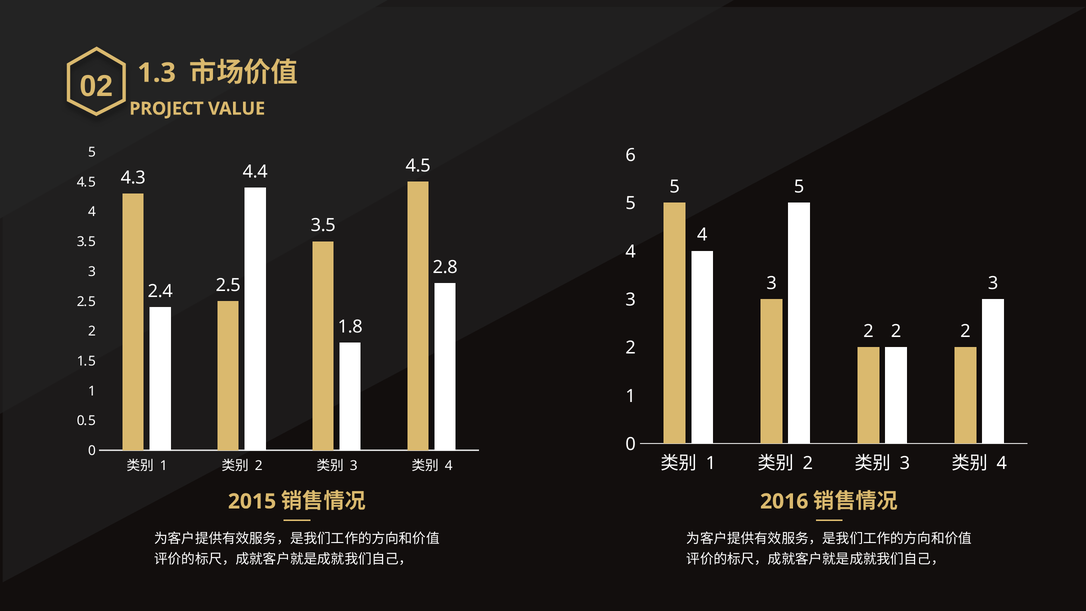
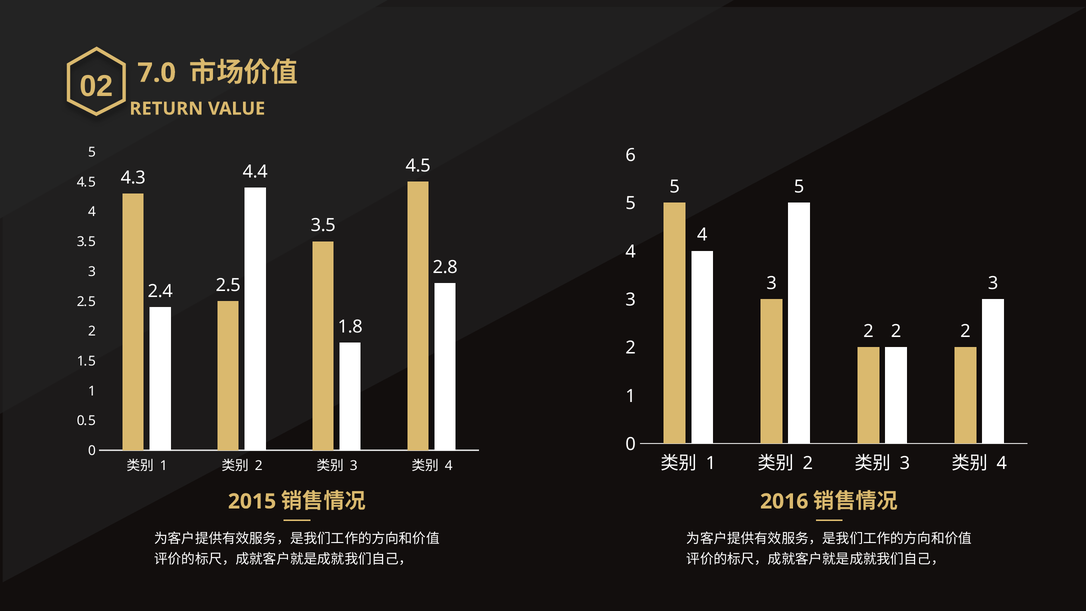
1.3: 1.3 -> 7.0
PROJECT: PROJECT -> RETURN
